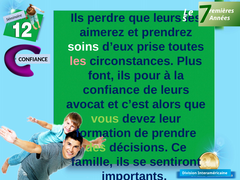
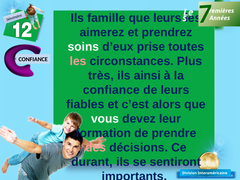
perdre: perdre -> famille
font: font -> très
pour: pour -> ainsi
avocat: avocat -> fiables
vous colour: light green -> white
des colour: light green -> pink
famille: famille -> durant
